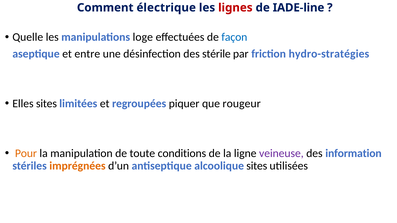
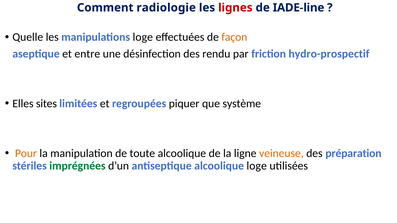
électrique: électrique -> radiologie
façon colour: blue -> orange
stérile: stérile -> rendu
hydro-stratégies: hydro-stratégies -> hydro-prospectif
rougeur: rougeur -> système
toute conditions: conditions -> alcoolique
veineuse colour: purple -> orange
information: information -> préparation
imprégnées colour: orange -> green
alcoolique sites: sites -> loge
